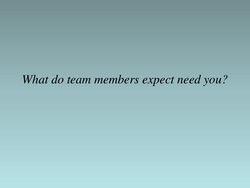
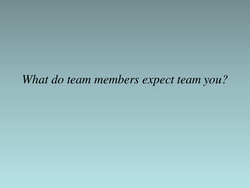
expect need: need -> team
